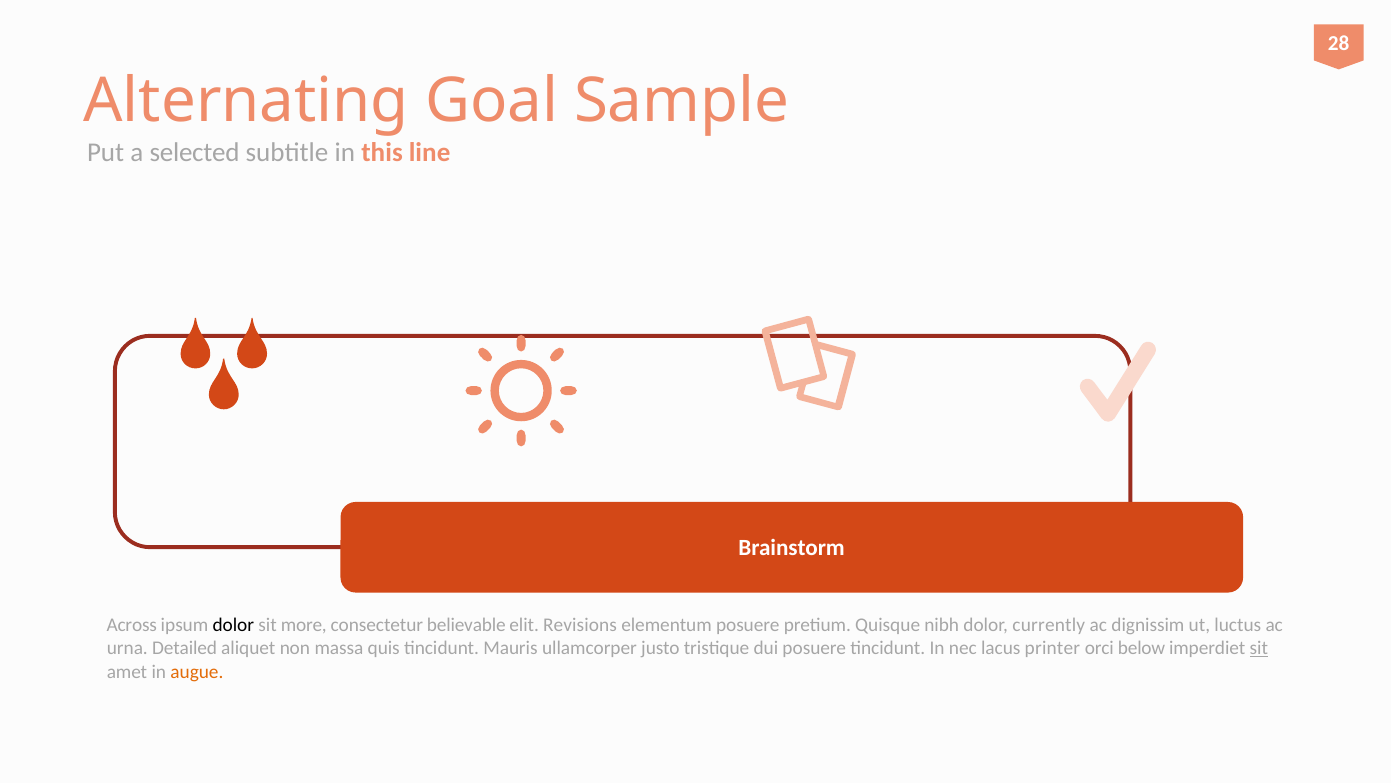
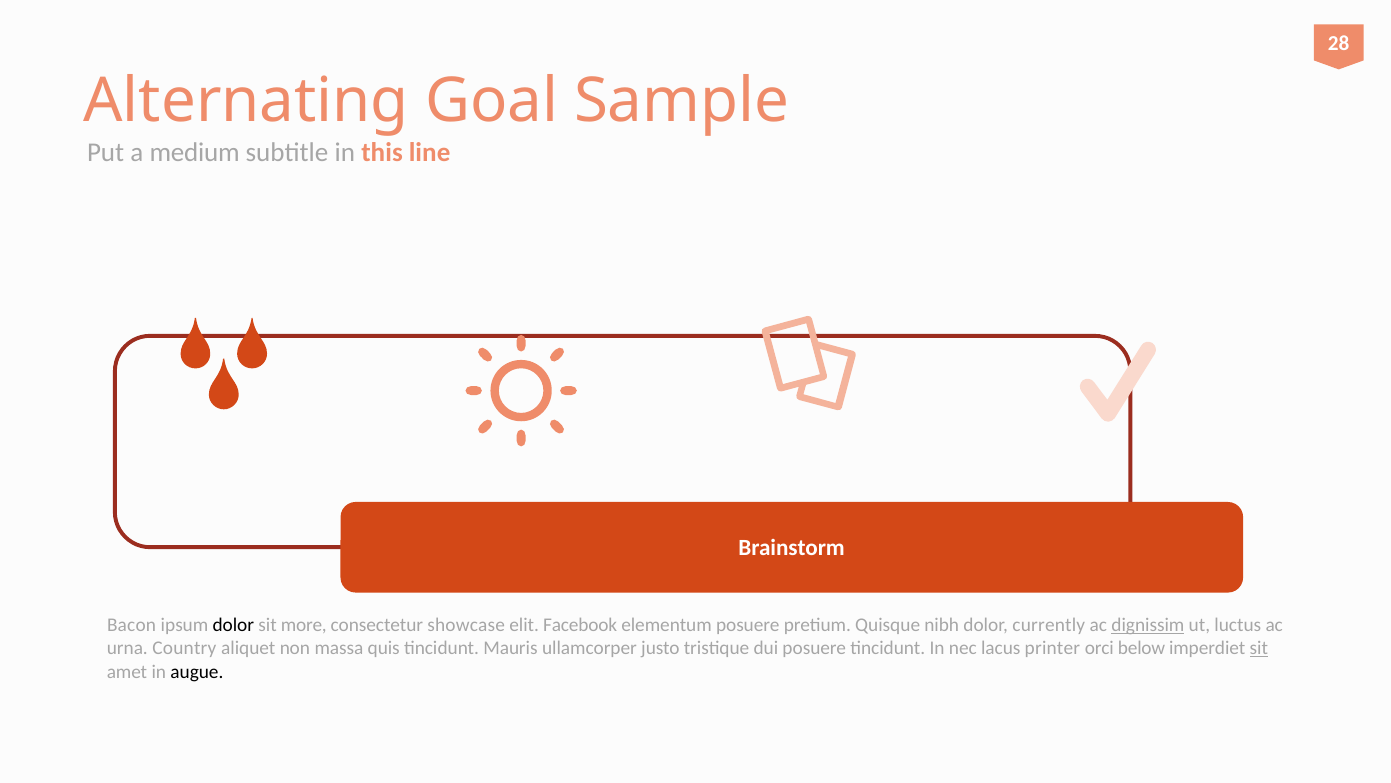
selected: selected -> medium
Across: Across -> Bacon
believable: believable -> showcase
Revisions: Revisions -> Facebook
dignissim underline: none -> present
Detailed: Detailed -> Country
augue colour: orange -> black
